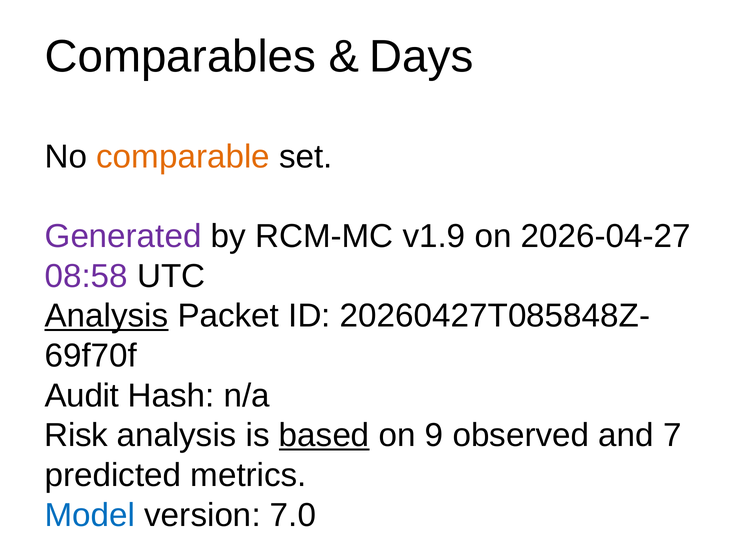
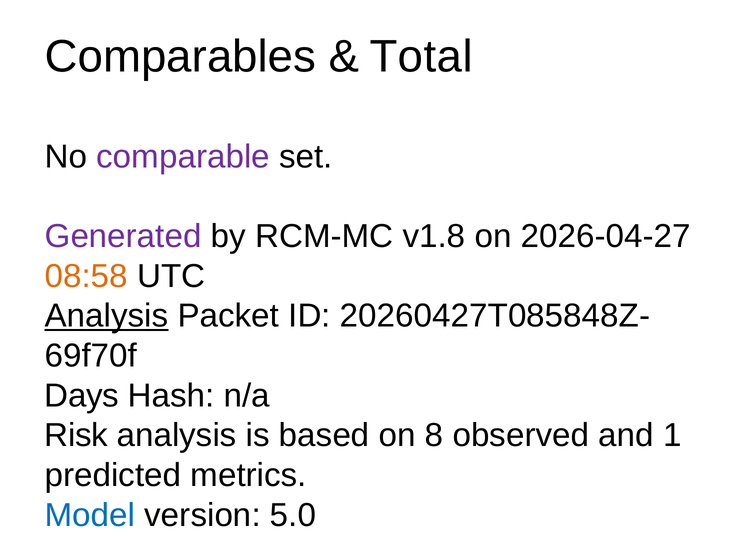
Days: Days -> Total
comparable colour: orange -> purple
v1.9: v1.9 -> v1.8
08:58 colour: purple -> orange
Audit: Audit -> Days
based underline: present -> none
9: 9 -> 8
7: 7 -> 1
7.0: 7.0 -> 5.0
